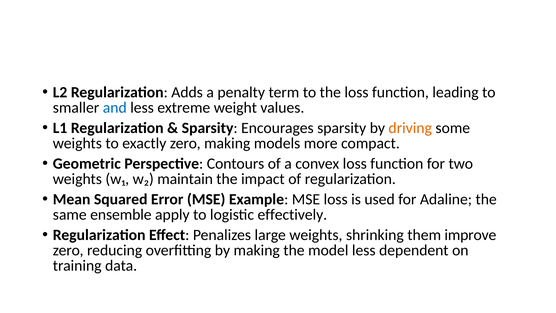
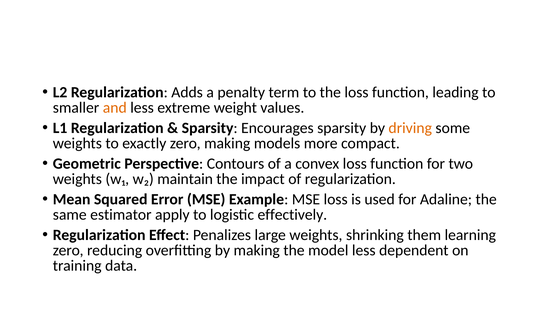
and colour: blue -> orange
ensemble: ensemble -> estimator
improve: improve -> learning
